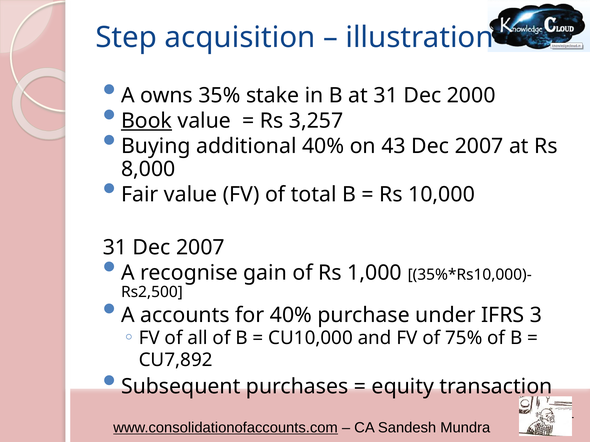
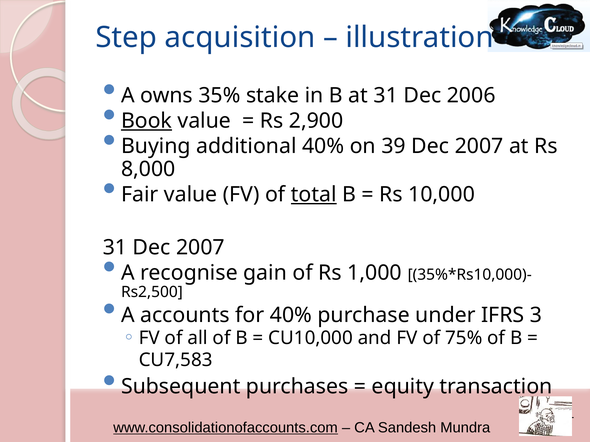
2000: 2000 -> 2006
3,257: 3,257 -> 2,900
43: 43 -> 39
total underline: none -> present
CU7,892: CU7,892 -> CU7,583
